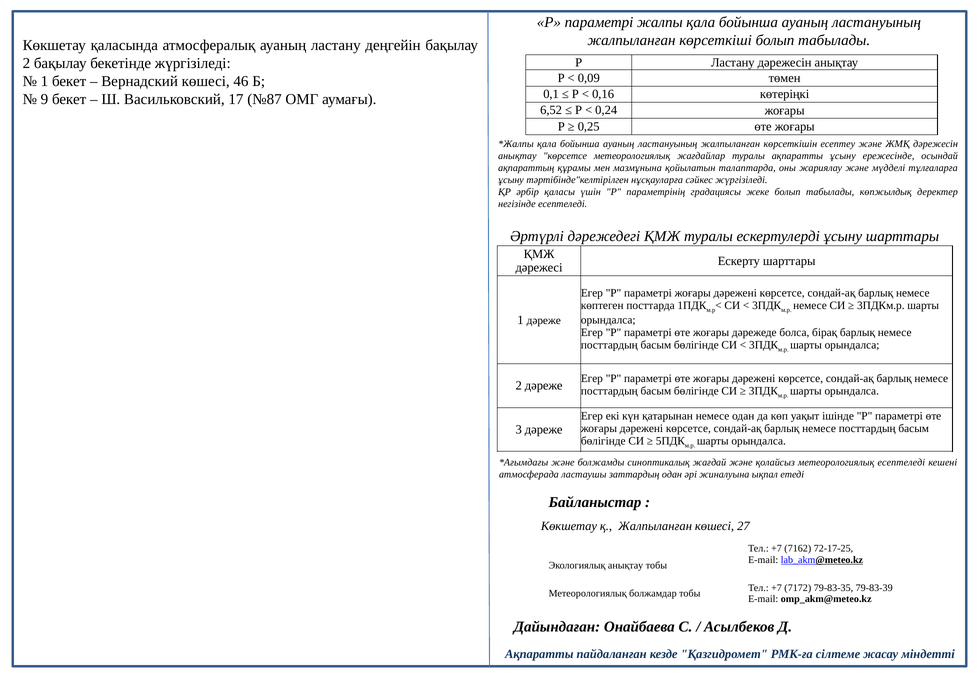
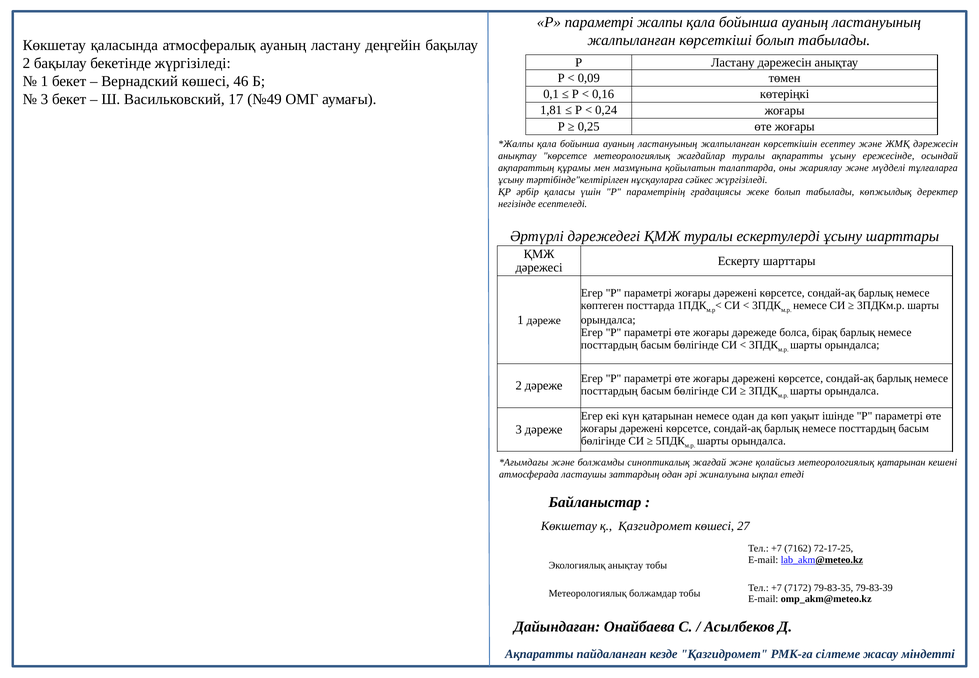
9 at (44, 99): 9 -> 3
№87: №87 -> №49
6,52: 6,52 -> 1,81
метеорологиялық есептеледі: есептеледі -> қатарынан
қ Жалпыланған: Жалпыланған -> Қазгидромет
